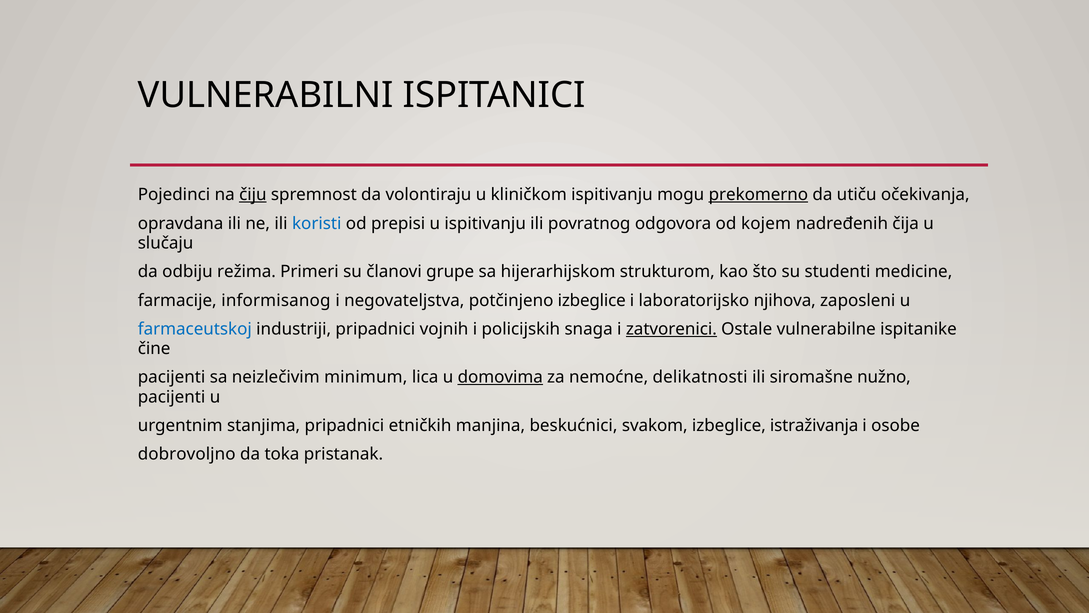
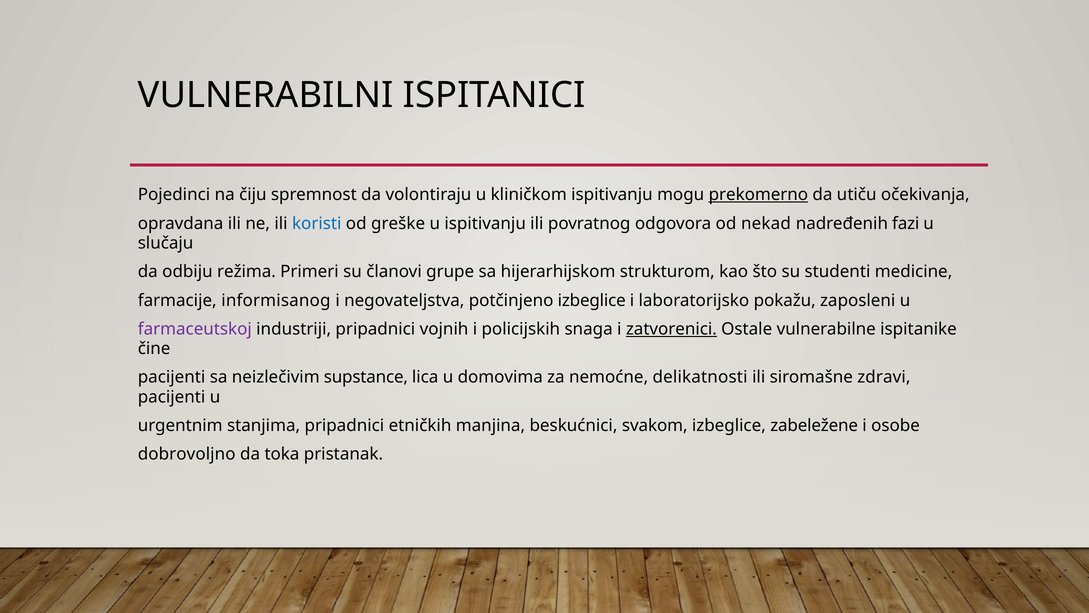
čiju underline: present -> none
prepisi: prepisi -> greške
kojem: kojem -> nekad
čija: čija -> fazi
njihova: njihova -> pokažu
farmaceutskoj colour: blue -> purple
minimum: minimum -> supstance
domovima underline: present -> none
nužno: nužno -> zdravi
istraživanja: istraživanja -> zabeležene
